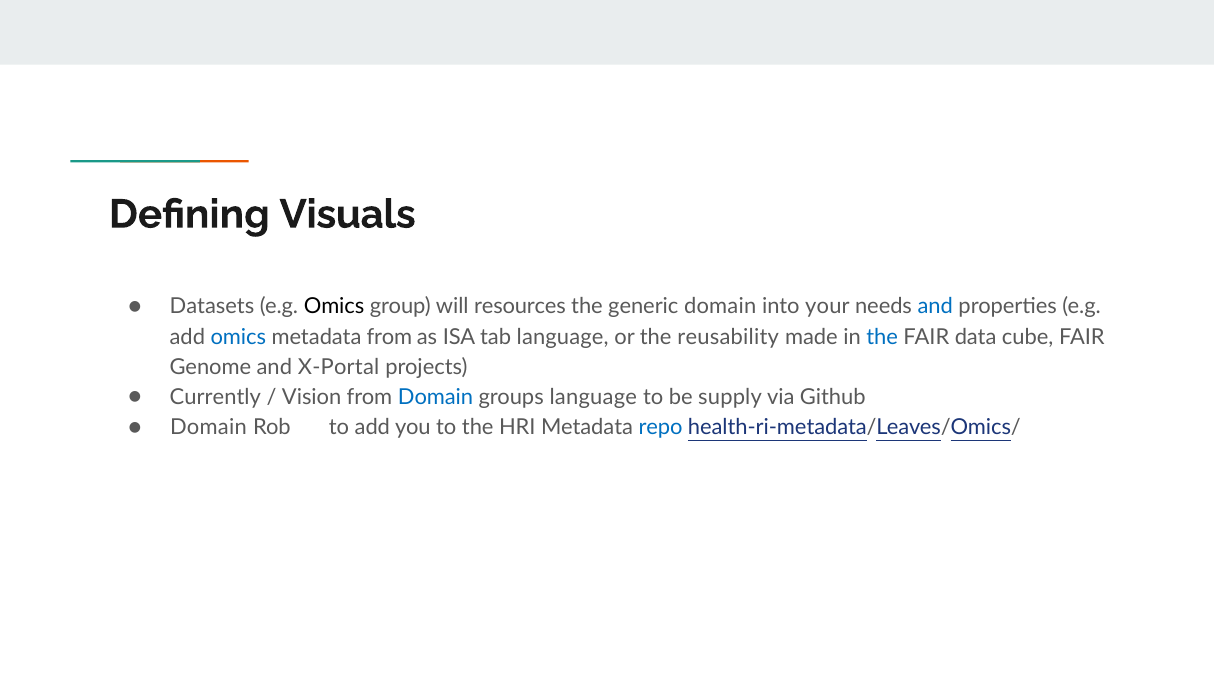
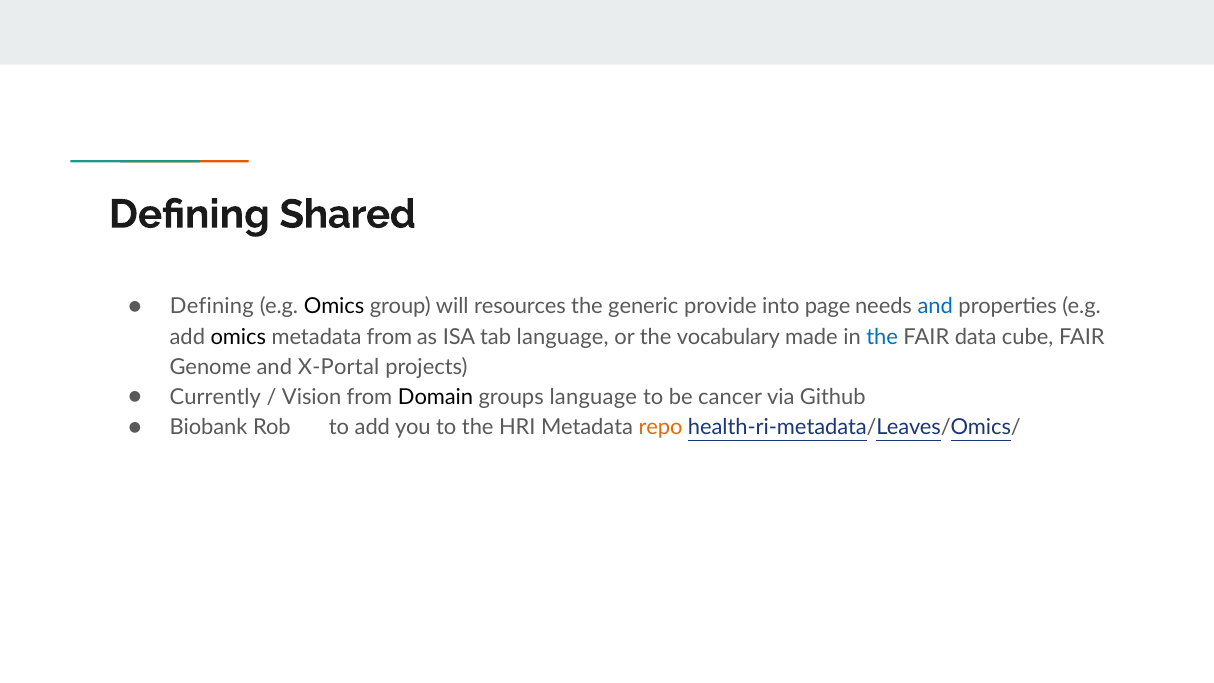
Visuals: Visuals -> Shared
Datasets at (212, 307): Datasets -> Defining
generic domain: domain -> provide
your: your -> page
omics at (238, 337) colour: blue -> black
reusability: reusability -> vocabulary
Domain at (436, 397) colour: blue -> black
supply: supply -> cancer
Domain at (208, 427): Domain -> Biobank
repo colour: blue -> orange
